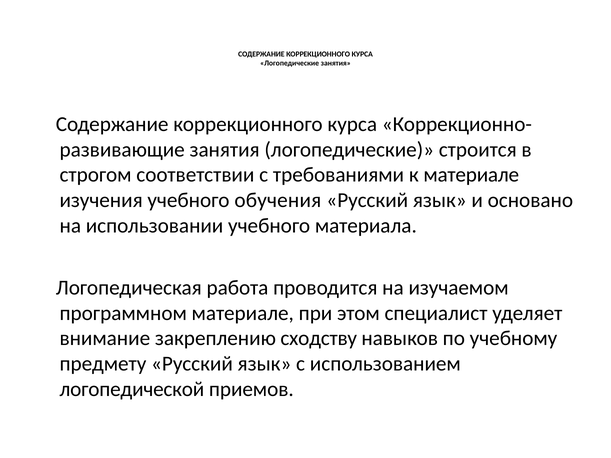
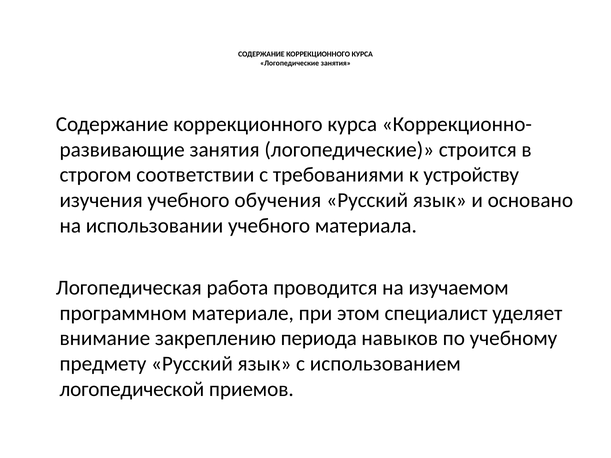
к материале: материале -> устройству
сходству: сходству -> периода
